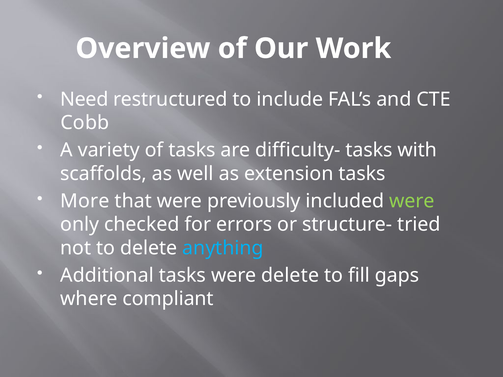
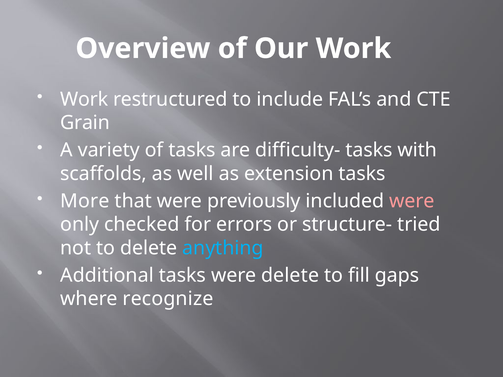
Need at (84, 99): Need -> Work
Cobb: Cobb -> Grain
were at (412, 201) colour: light green -> pink
compliant: compliant -> recognize
